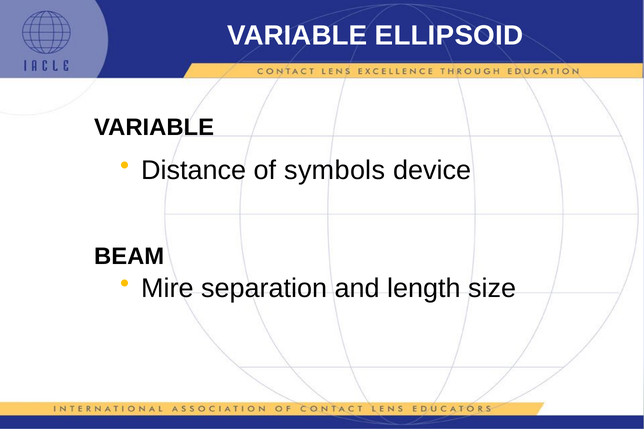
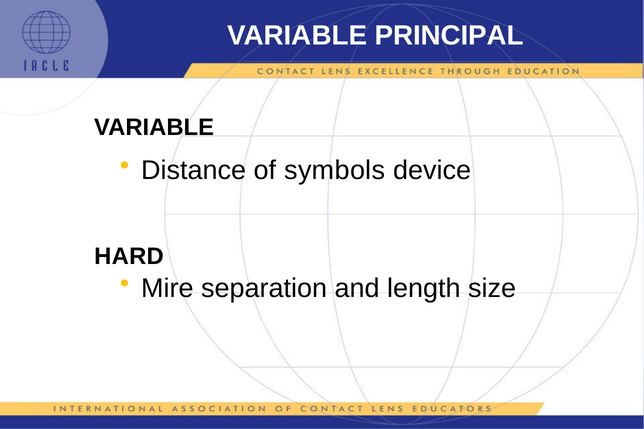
ELLIPSOID: ELLIPSOID -> PRINCIPAL
BEAM: BEAM -> HARD
